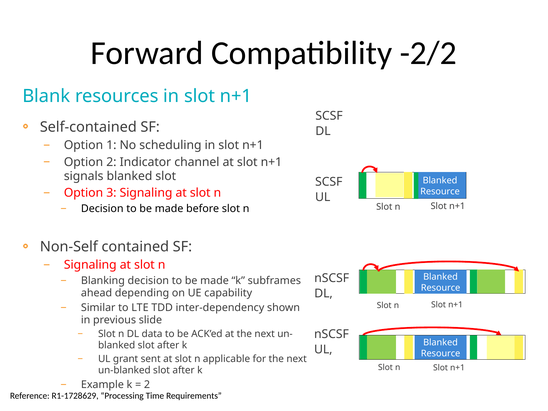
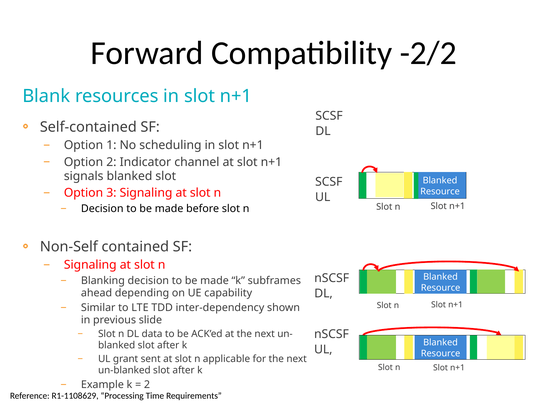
R1-1728629: R1-1728629 -> R1-1108629
